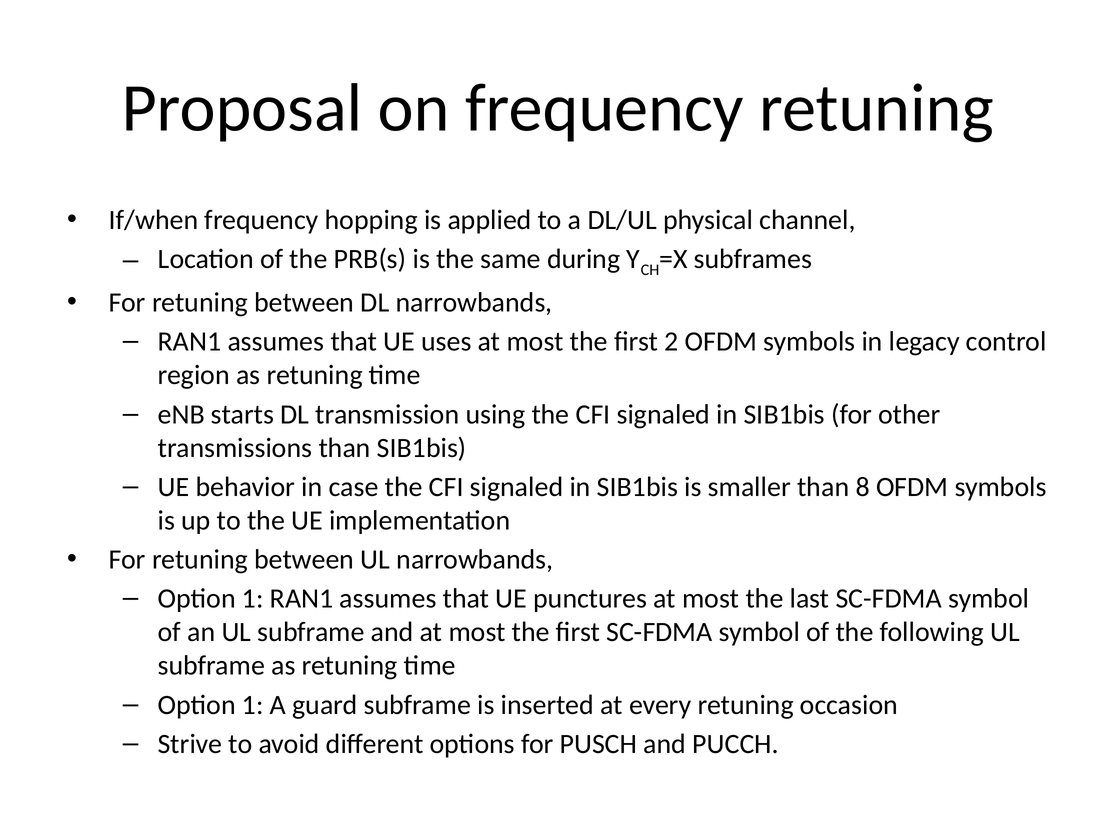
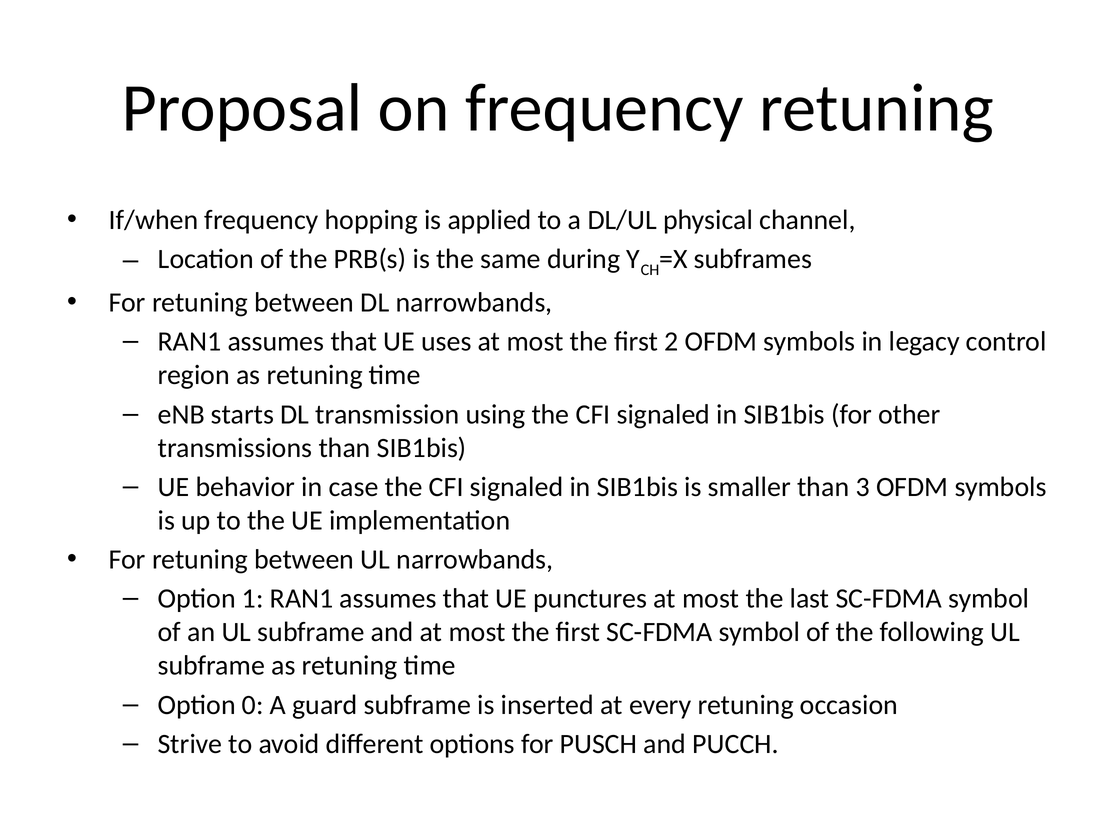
8: 8 -> 3
1 at (253, 705): 1 -> 0
